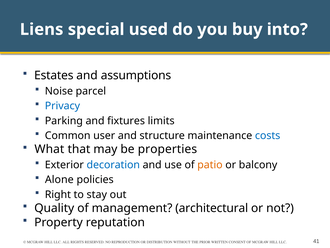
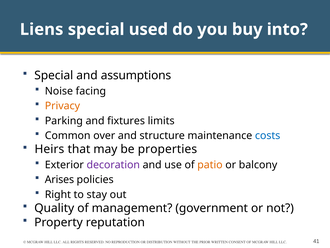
Estates at (54, 75): Estates -> Special
parcel: parcel -> facing
Privacy colour: blue -> orange
user: user -> over
What: What -> Heirs
decoration colour: blue -> purple
Alone: Alone -> Arises
architectural: architectural -> government
